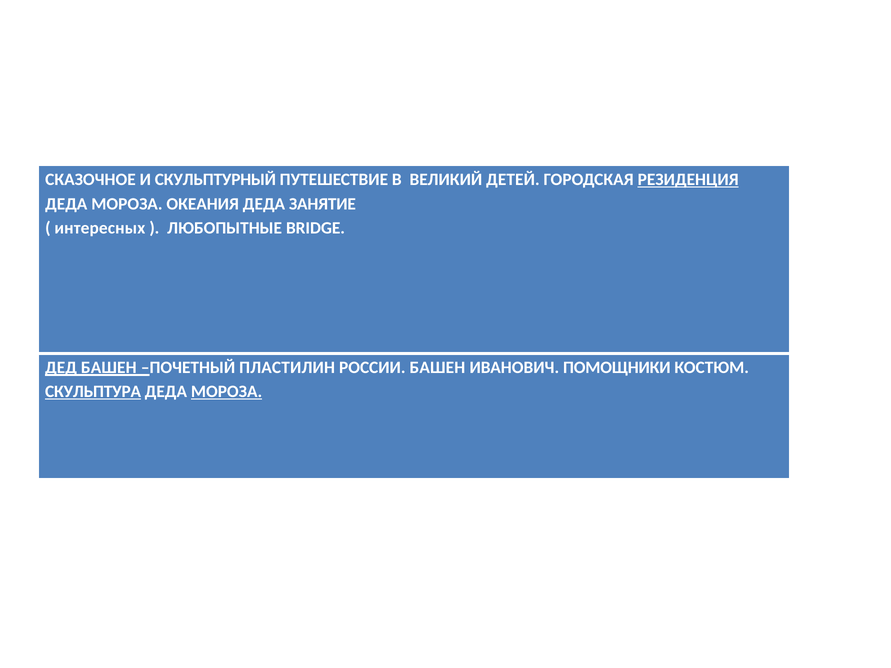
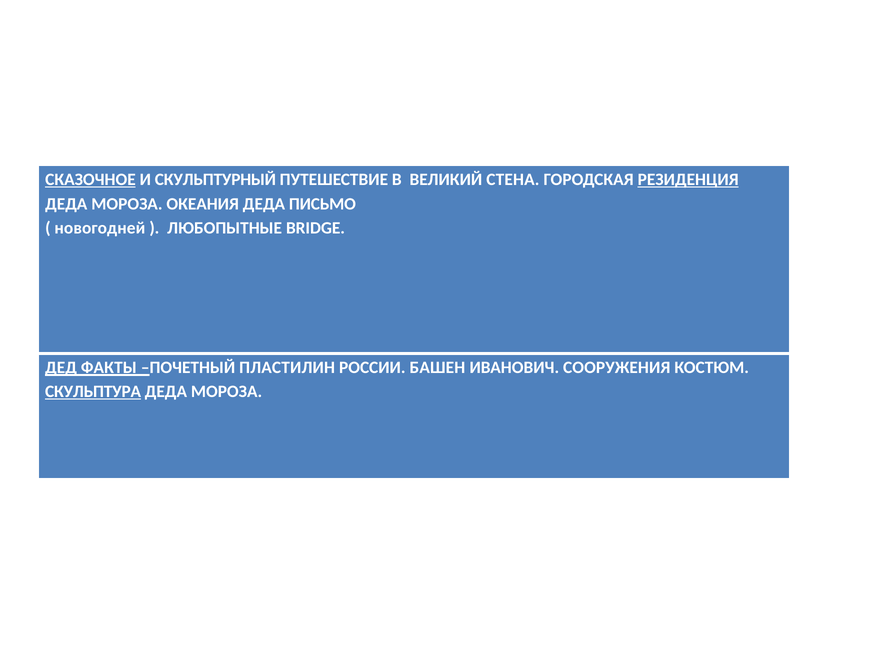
СКАЗОЧНОЕ underline: none -> present
ДЕТЕЙ: ДЕТЕЙ -> СТЕНА
ЗАНЯТИЕ: ЗАНЯТИЕ -> ПИСЬМО
интересных: интересных -> новогодней
ДЕД БАШЕН: БАШЕН -> ФАКТЫ
ПОМОЩНИКИ: ПОМОЩНИКИ -> СООРУЖЕНИЯ
МОРОЗА at (227, 392) underline: present -> none
